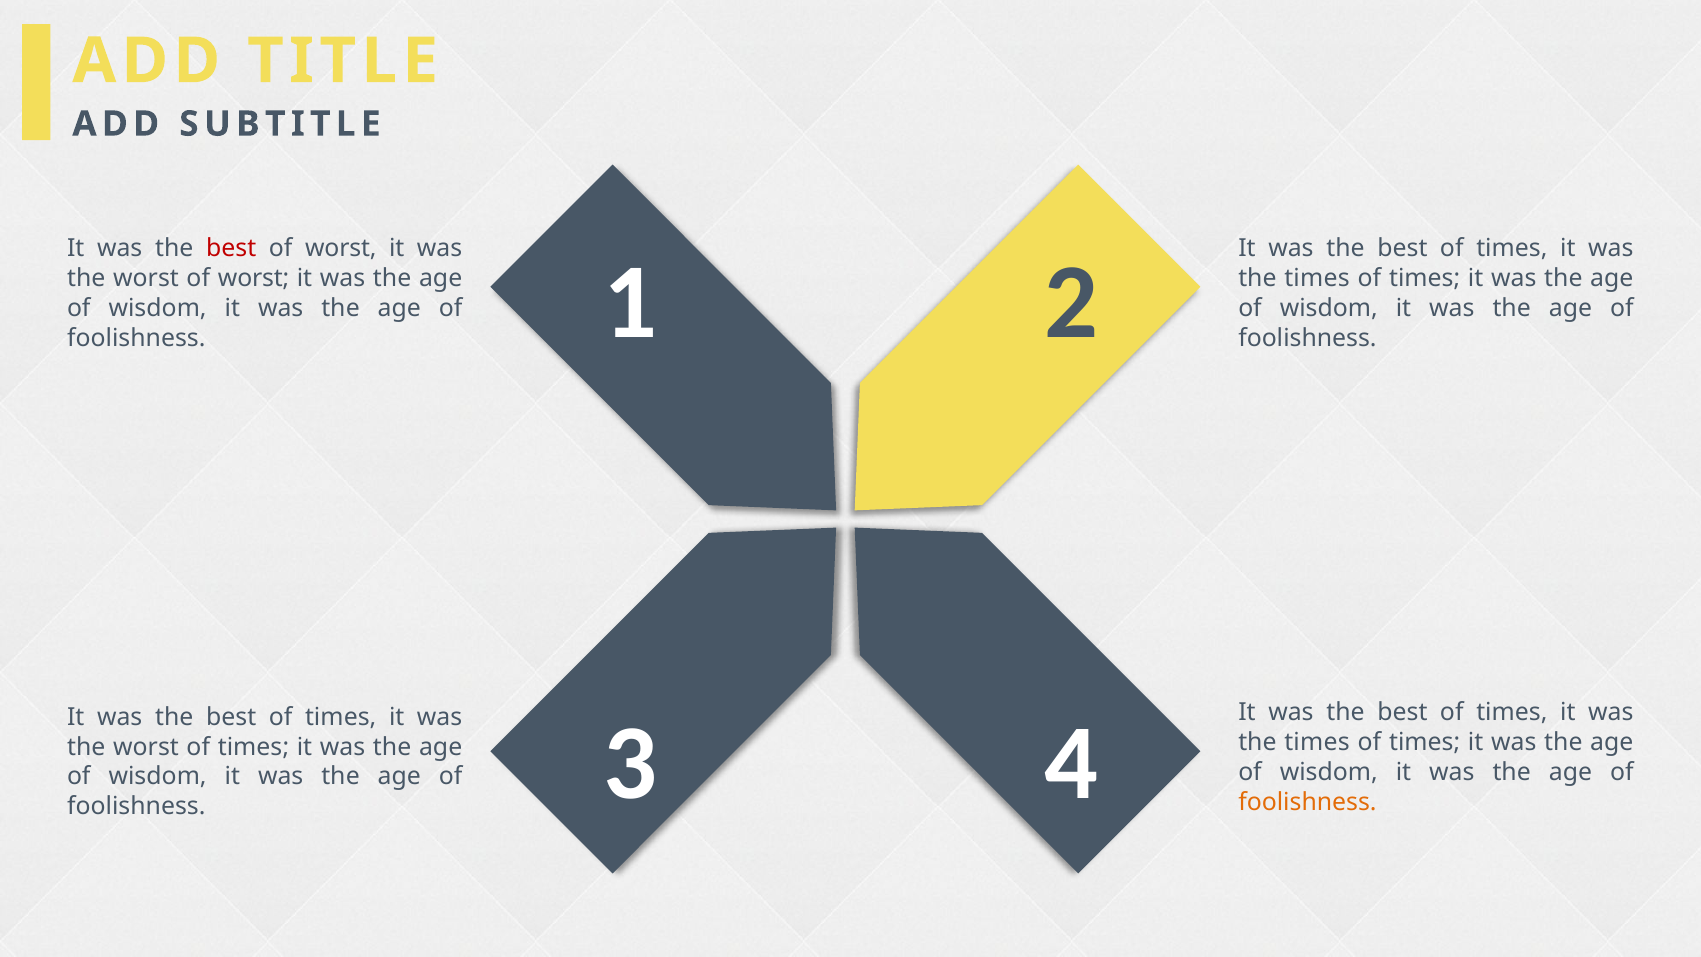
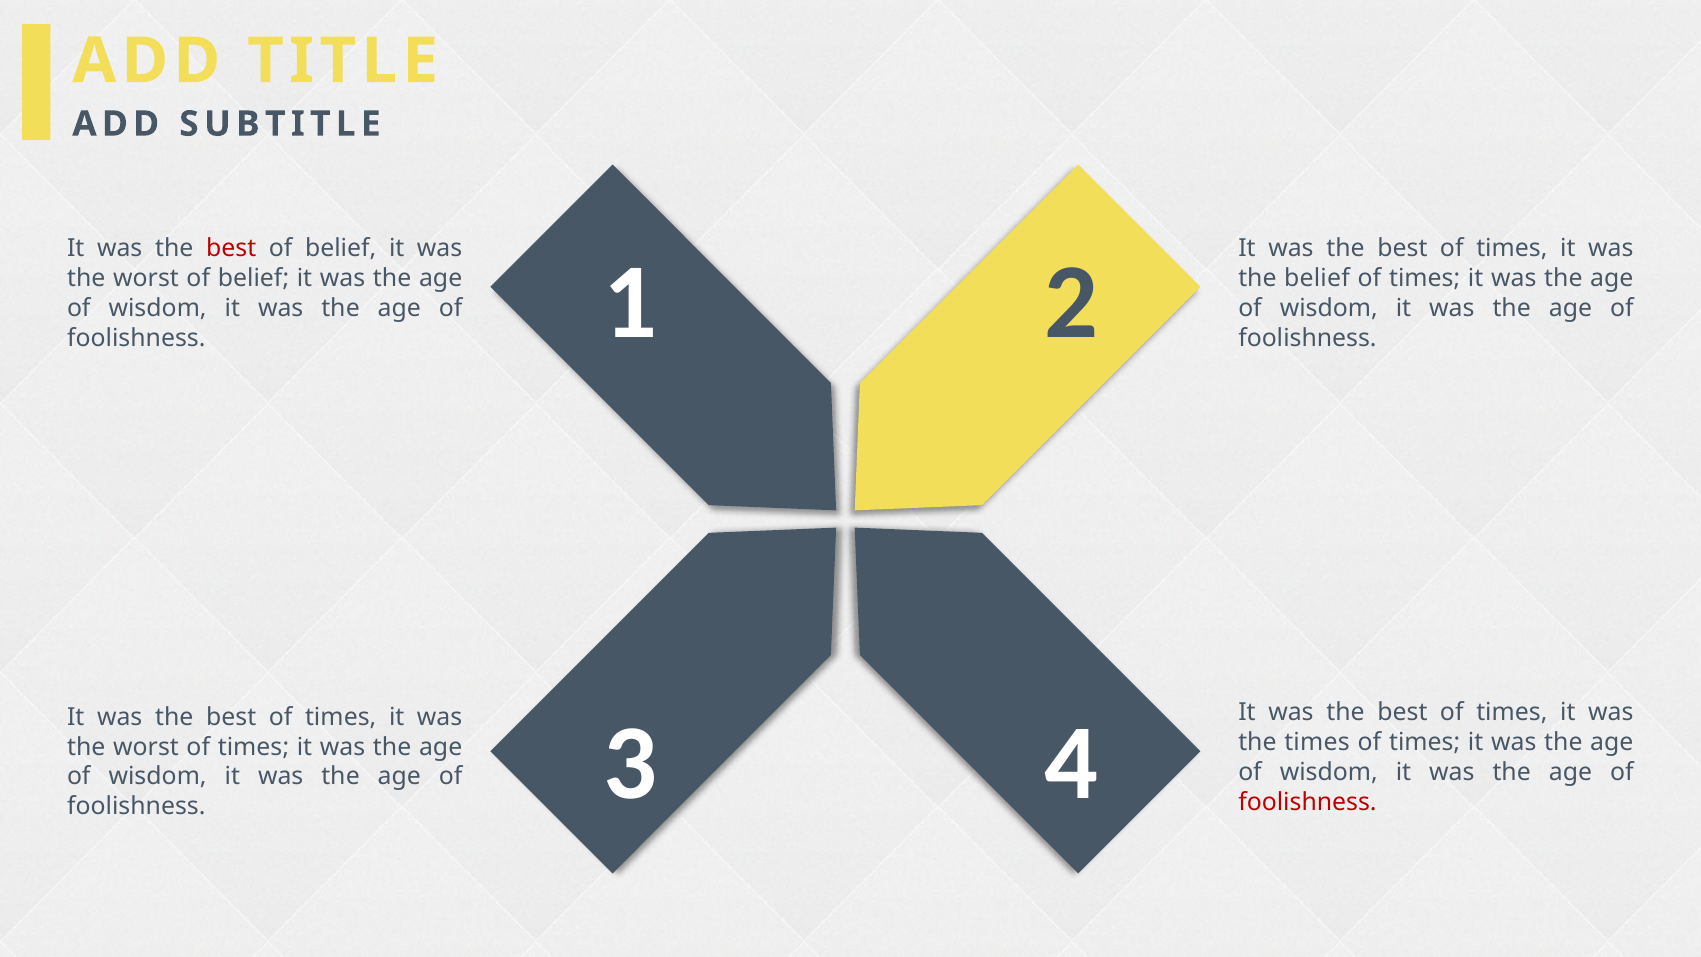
worst at (341, 249): worst -> belief
worst of worst: worst -> belief
times at (1317, 278): times -> belief
foolishness at (1307, 802) colour: orange -> red
